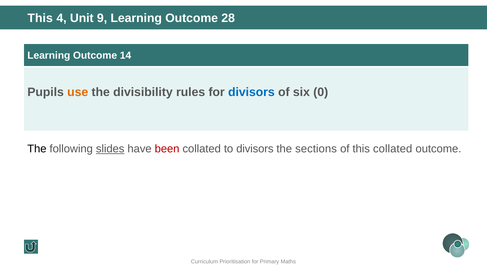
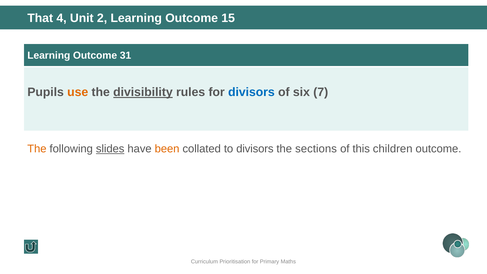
This at (40, 18): This -> That
9: 9 -> 2
28: 28 -> 15
14: 14 -> 31
divisibility underline: none -> present
0: 0 -> 7
The at (37, 149) colour: black -> orange
been colour: red -> orange
this collated: collated -> children
